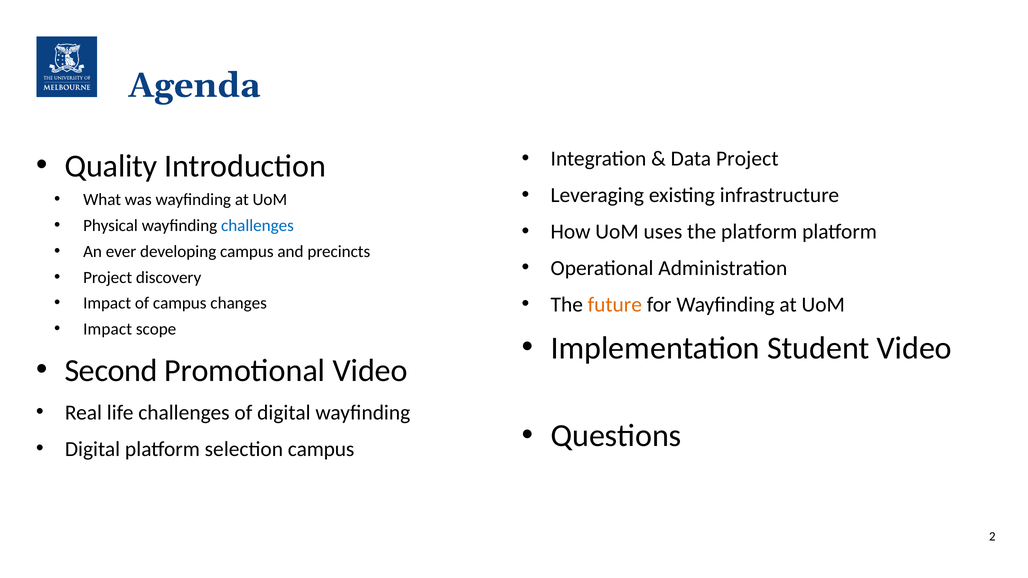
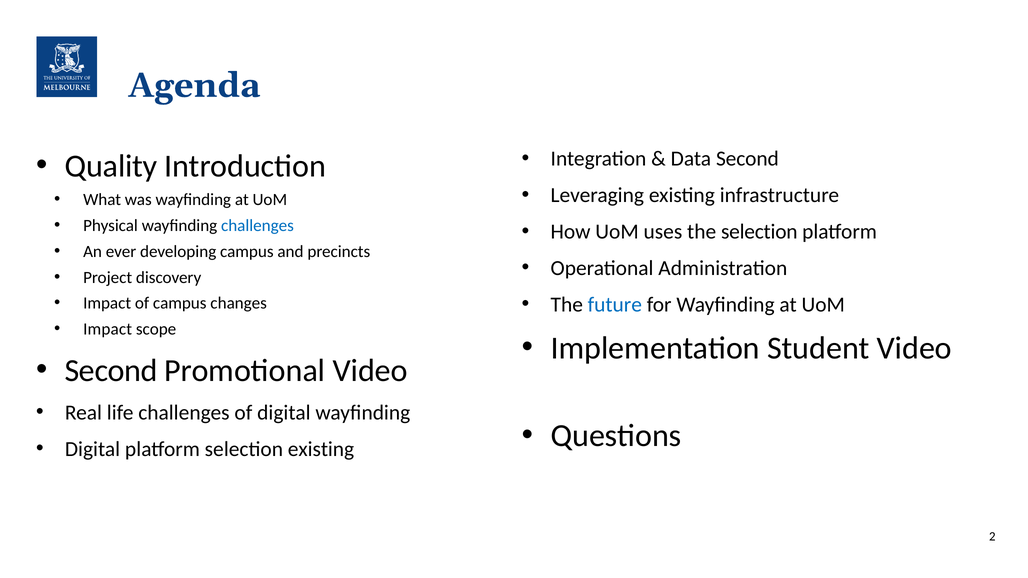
Data Project: Project -> Second
the platform: platform -> selection
future colour: orange -> blue
selection campus: campus -> existing
